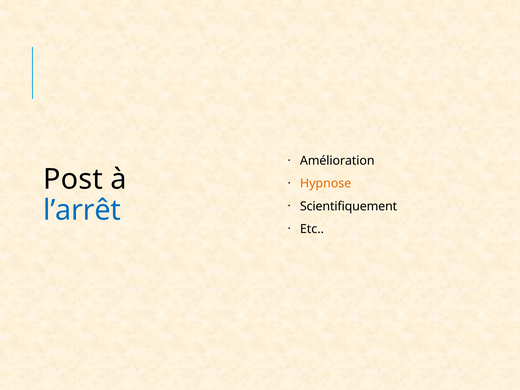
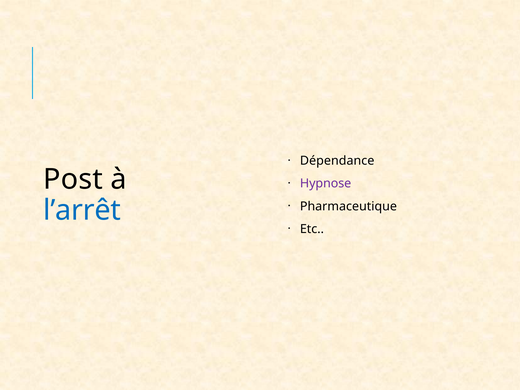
Amélioration: Amélioration -> Dépendance
Hypnose colour: orange -> purple
Scientifiquement: Scientifiquement -> Pharmaceutique
